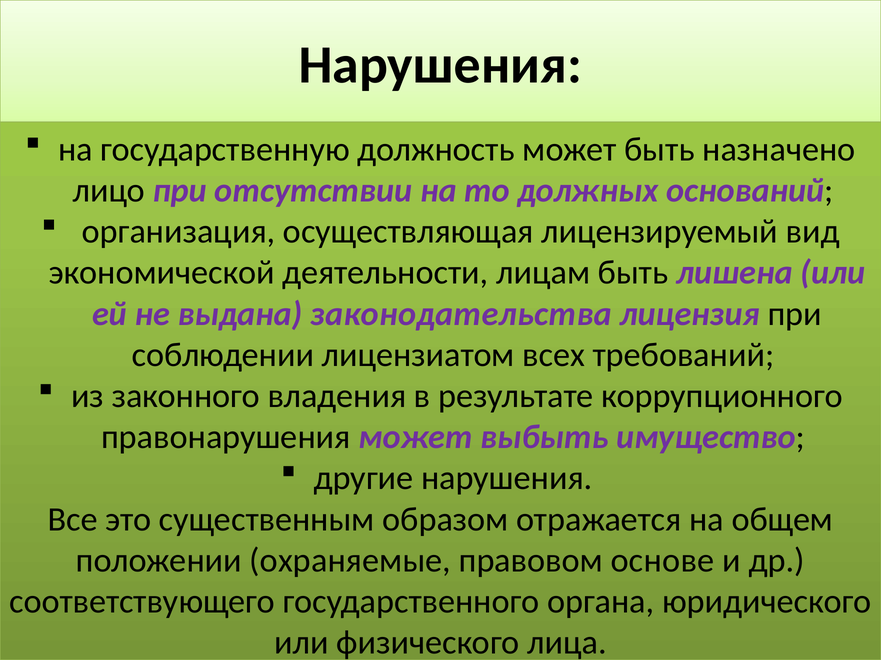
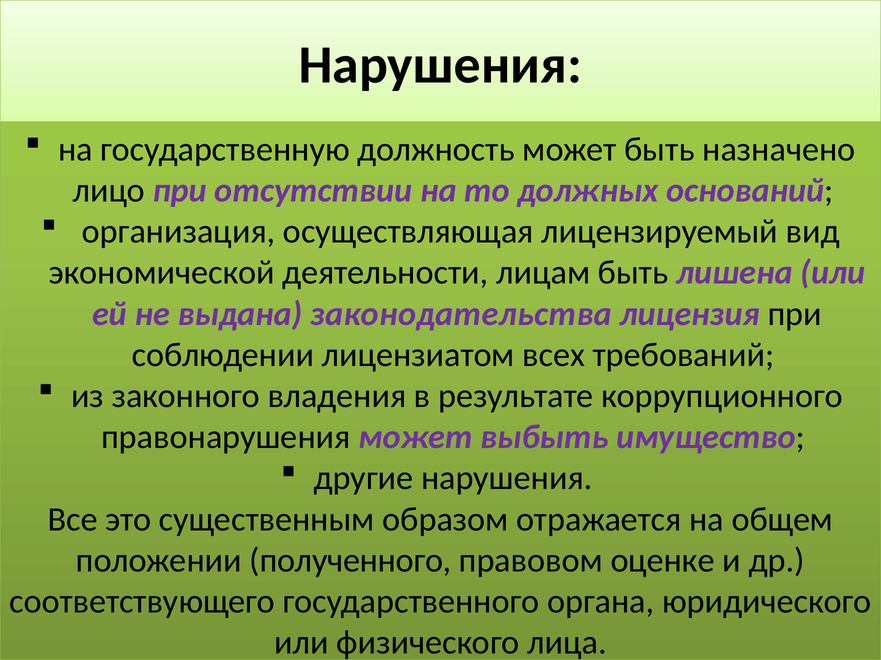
охраняемые: охраняемые -> полученного
основе: основе -> оценке
